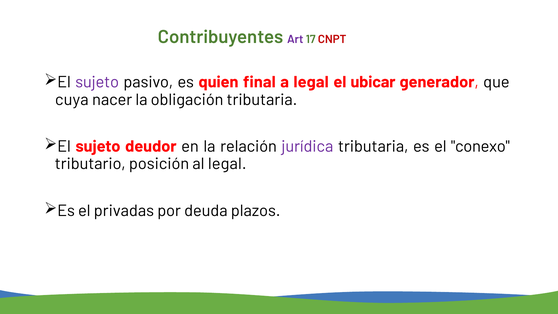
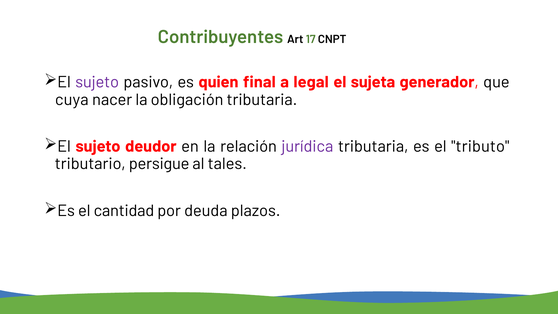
Art colour: purple -> black
CNPT colour: red -> black
ubicar: ubicar -> sujeta
conexo: conexo -> tributo
posición: posición -> persigue
al legal: legal -> tales
privadas: privadas -> cantidad
